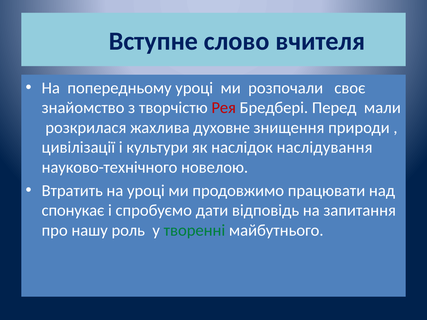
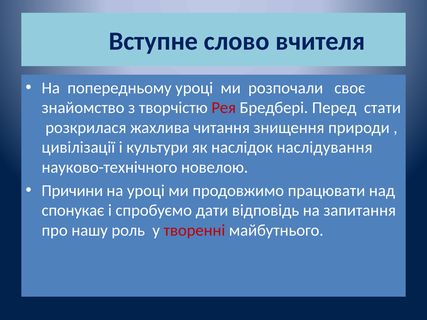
мали: мали -> стати
духовне: духовне -> читання
Втратить: Втратить -> Причини
творенні colour: green -> red
